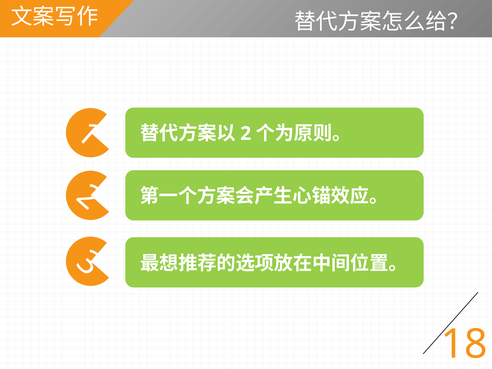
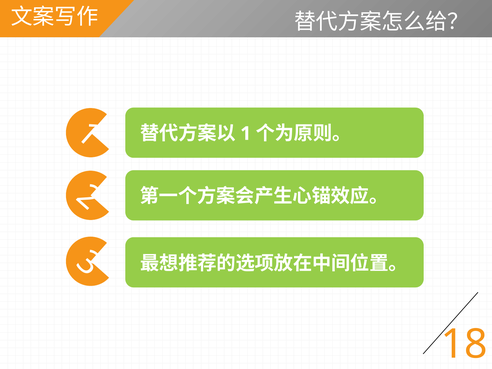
2 at (246, 134): 2 -> 1
